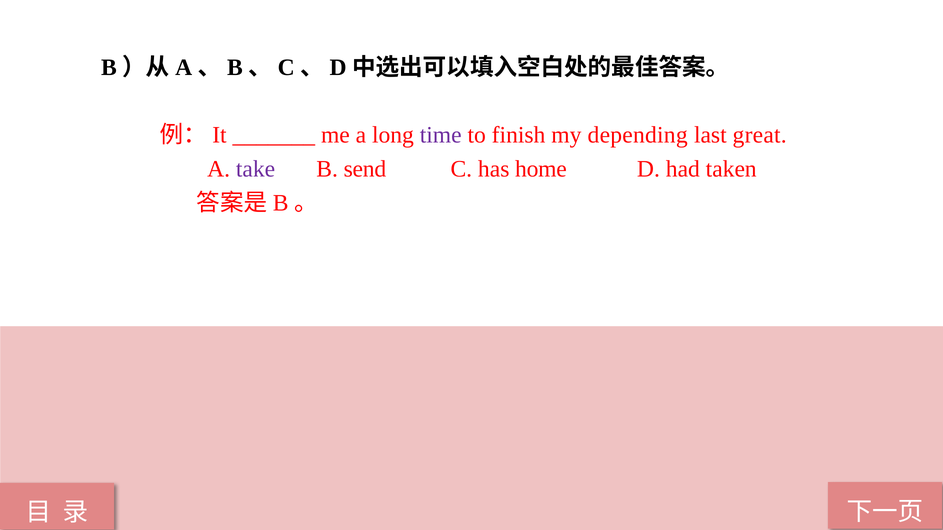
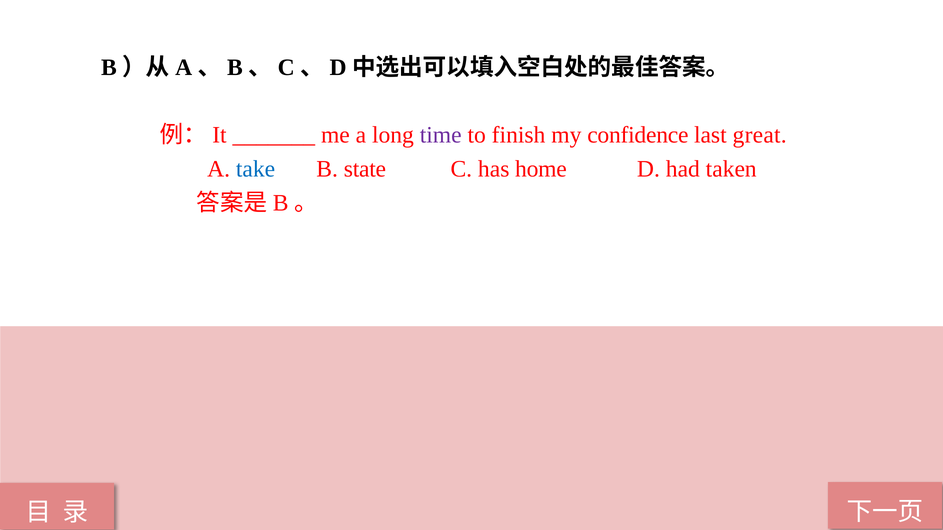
depending: depending -> confidence
take colour: purple -> blue
send: send -> state
